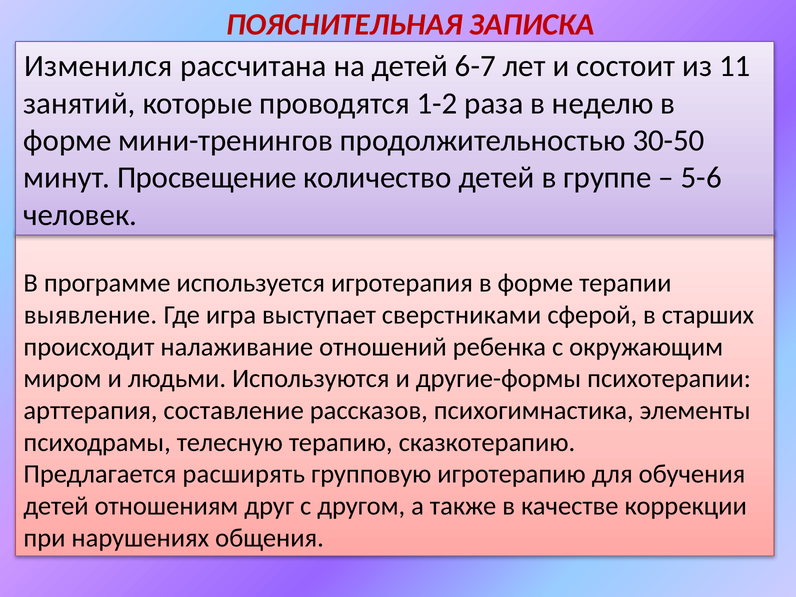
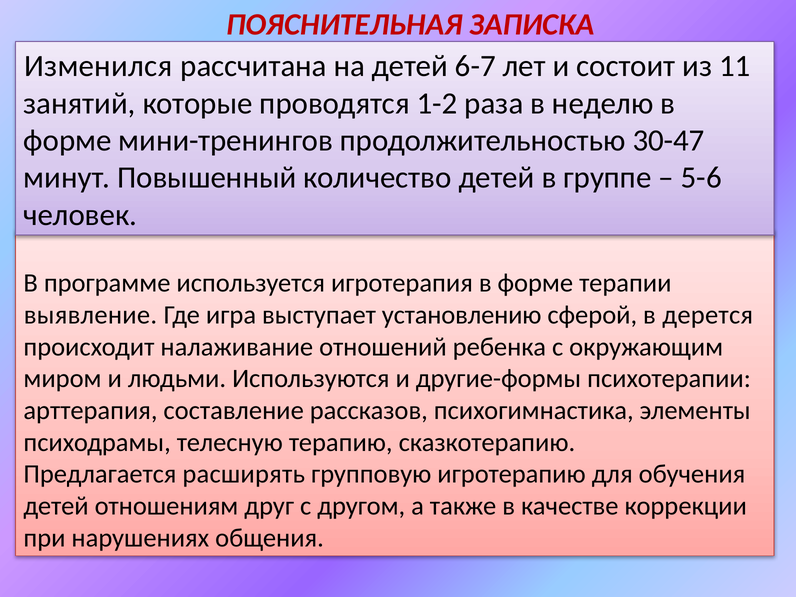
30-50: 30-50 -> 30-47
Просвещение: Просвещение -> Повышенный
сверстниками: сверстниками -> установлению
старших: старших -> дерется
